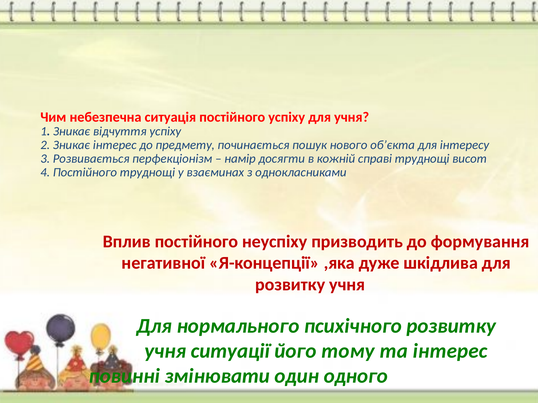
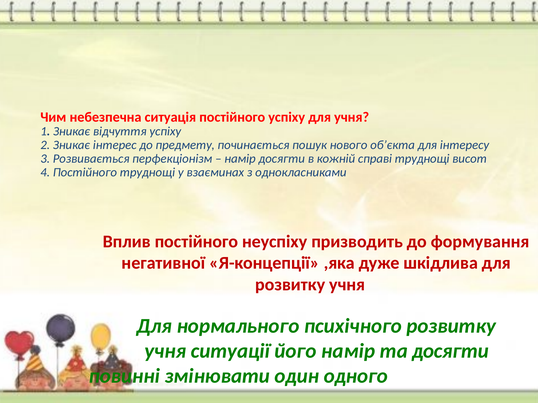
його тому: тому -> намір
та інтерес: інтерес -> досягти
